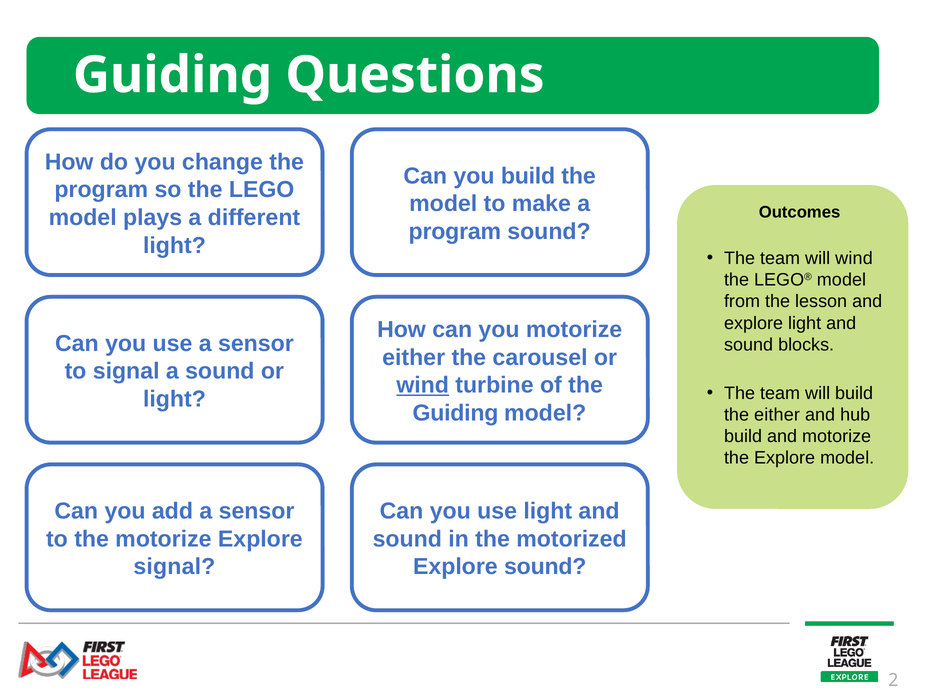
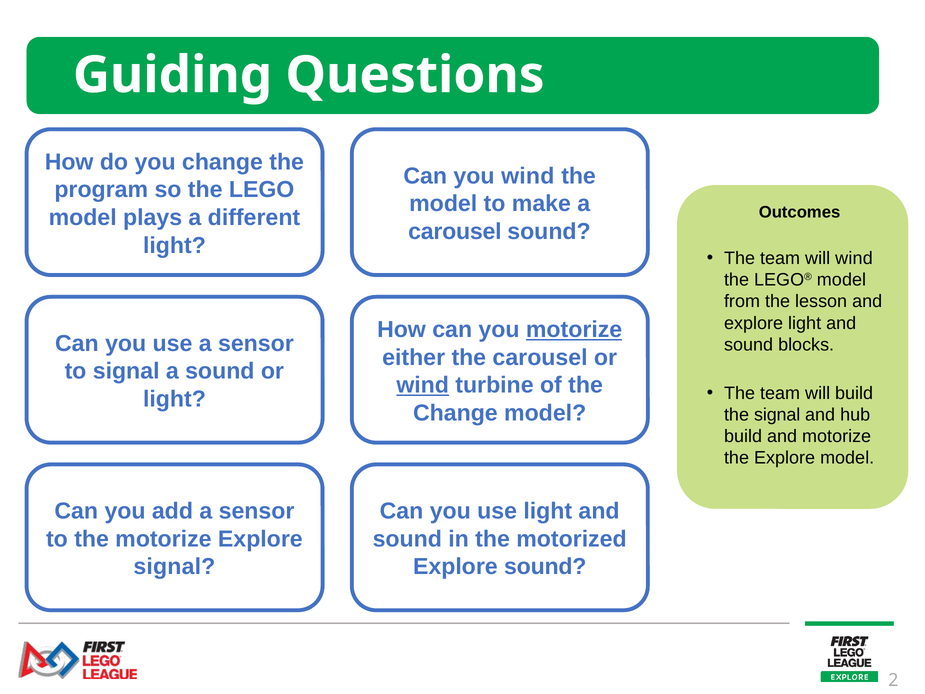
you build: build -> wind
program at (455, 231): program -> carousel
motorize at (574, 330) underline: none -> present
Guiding at (455, 413): Guiding -> Change
the either: either -> signal
